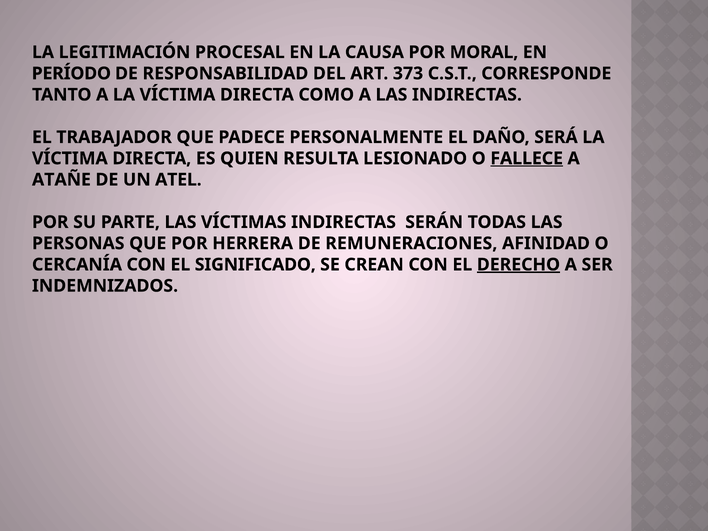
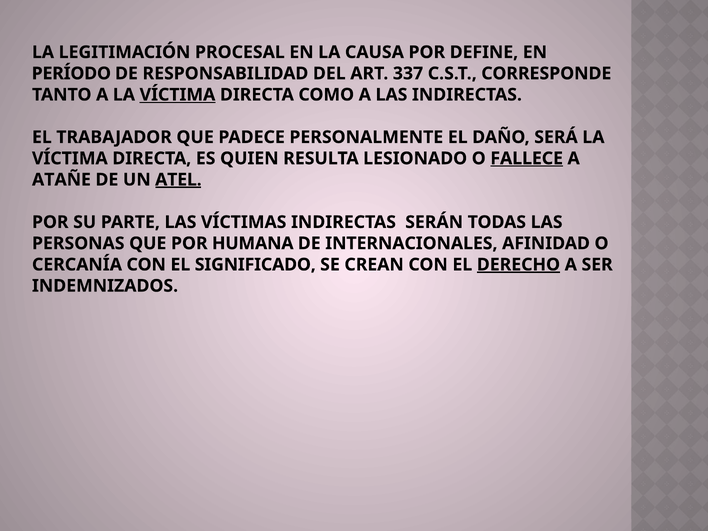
MORAL: MORAL -> DEFINE
373: 373 -> 337
VÍCTIMA at (177, 95) underline: none -> present
ATEL underline: none -> present
HERRERA: HERRERA -> HUMANA
REMUNERACIONES: REMUNERACIONES -> INTERNACIONALES
